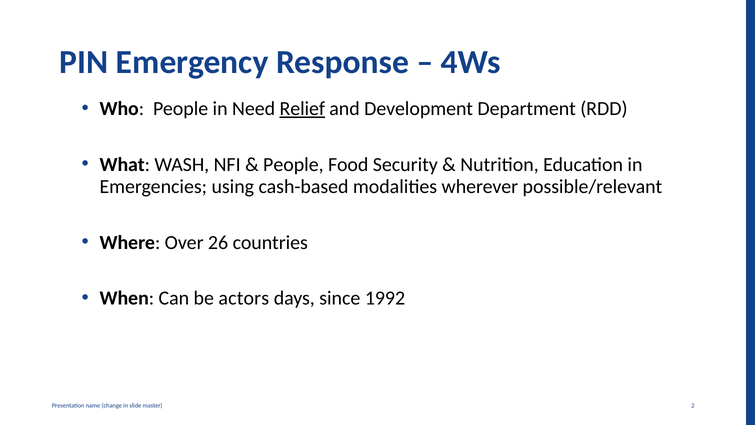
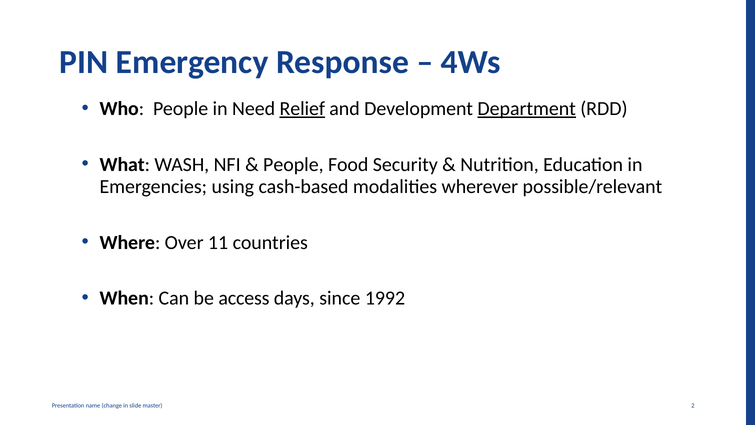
Department underline: none -> present
26: 26 -> 11
actors: actors -> access
